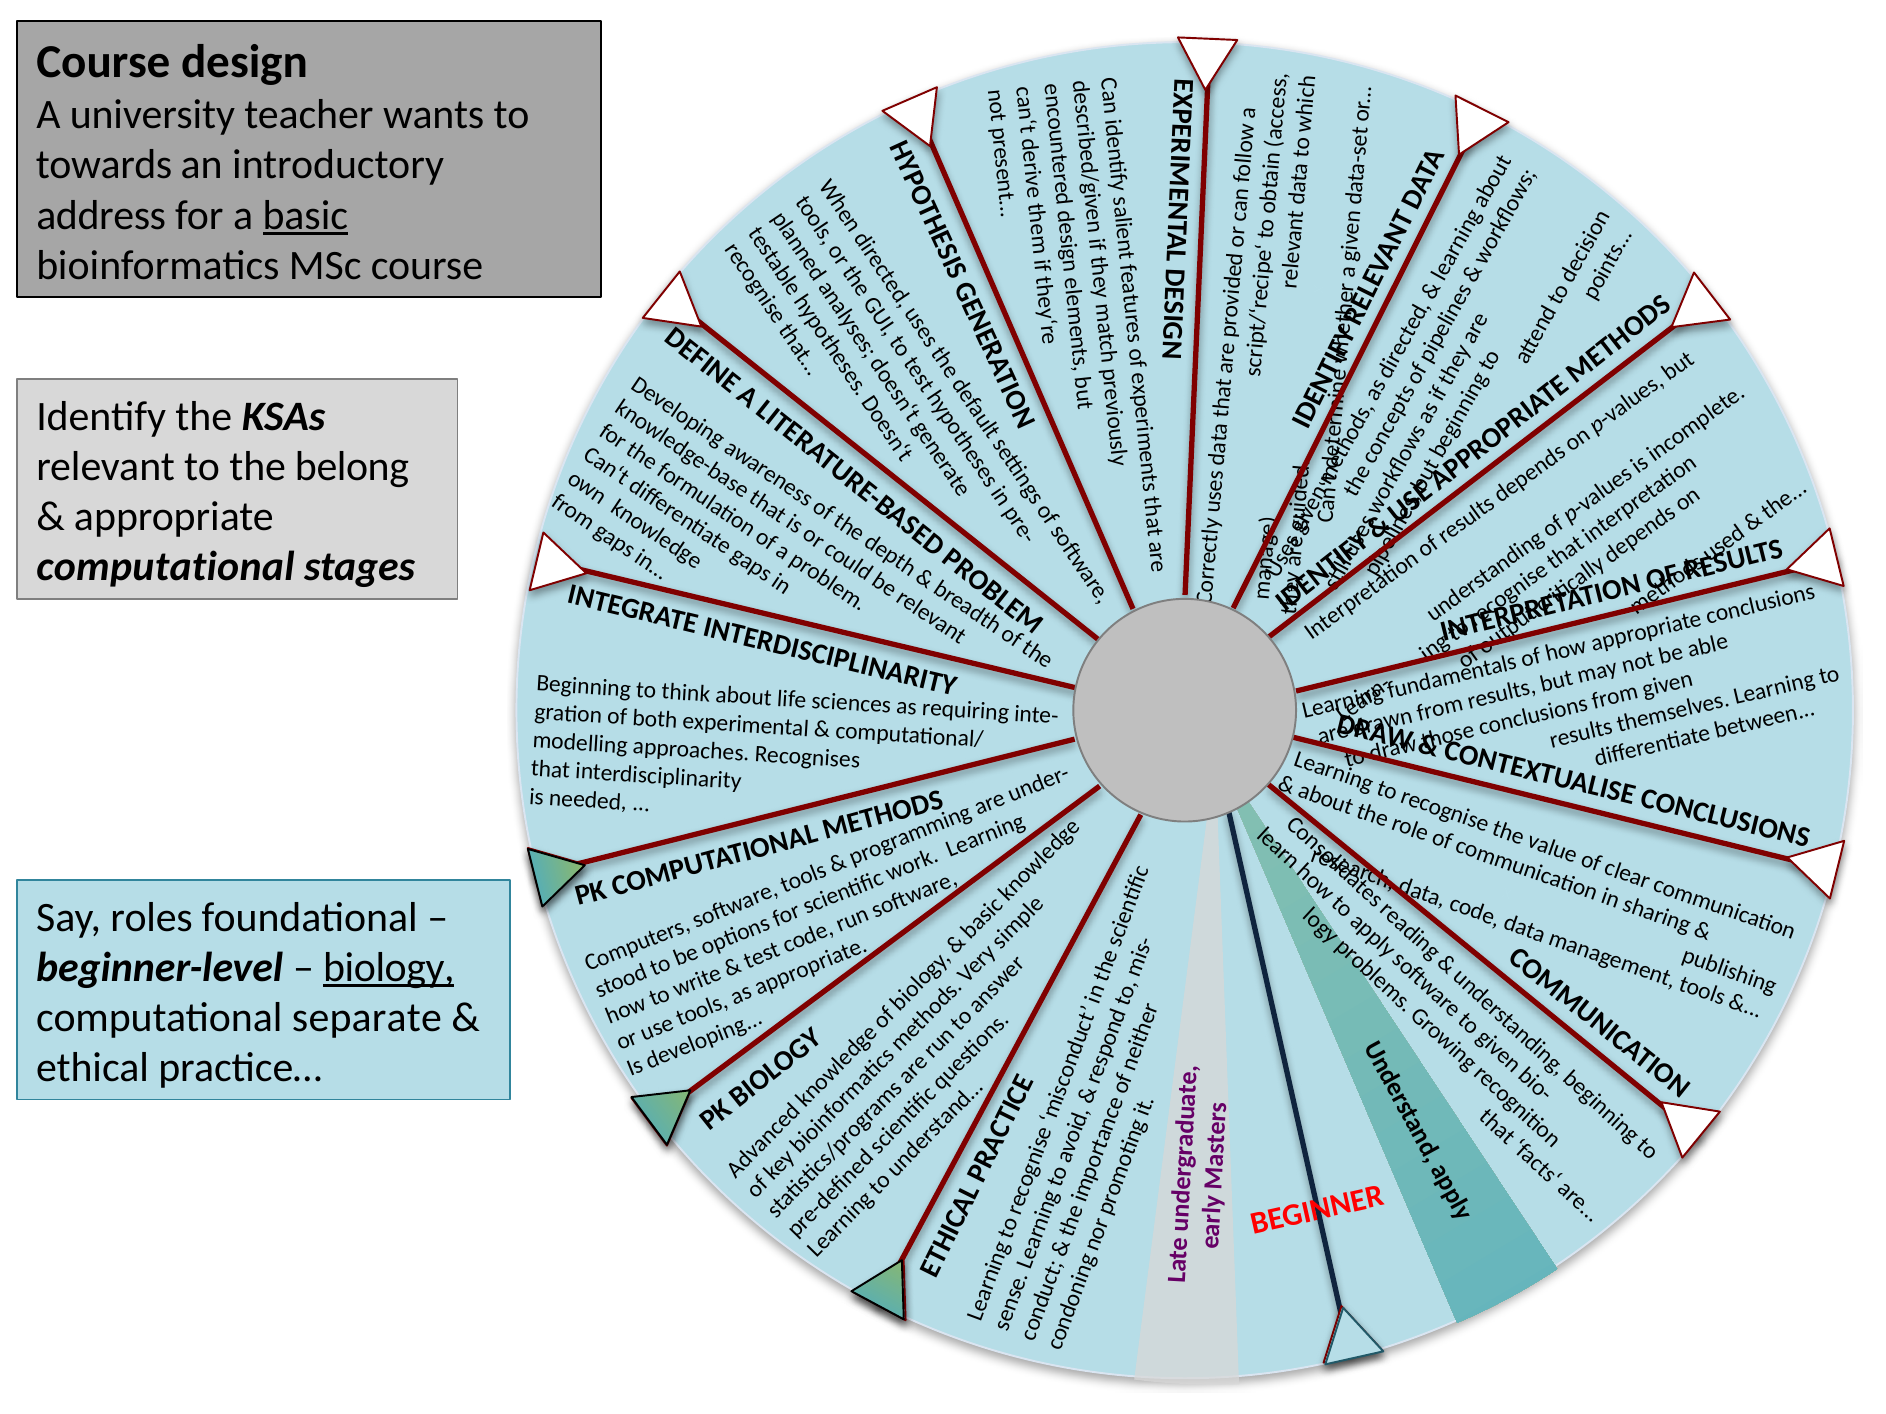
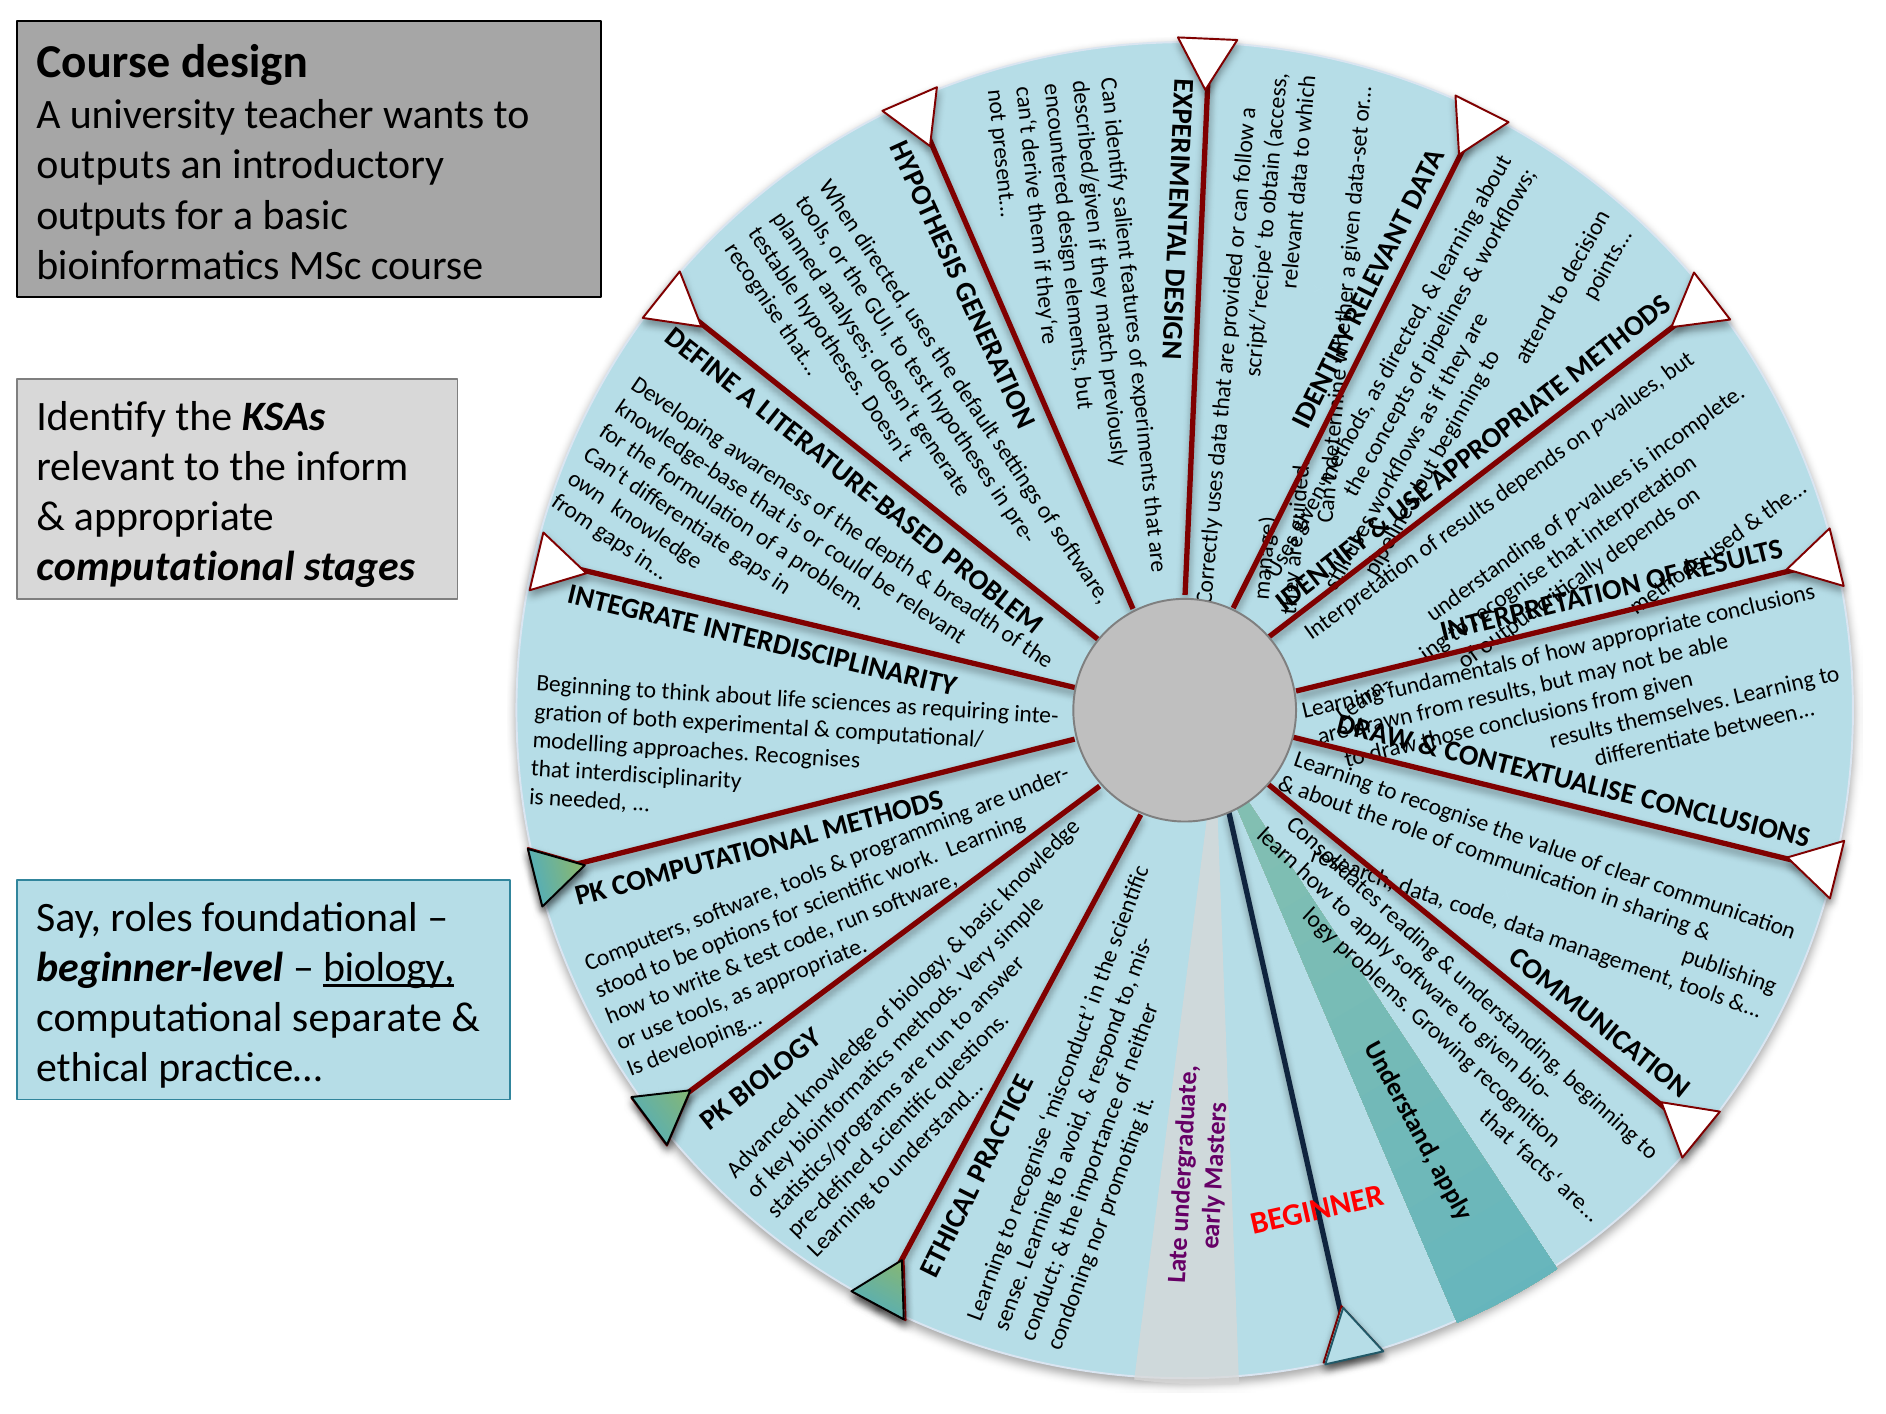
towards at (104, 165): towards -> outputs
address at (101, 215): address -> outputs
basic underline: present -> none
belong: belong -> inform
